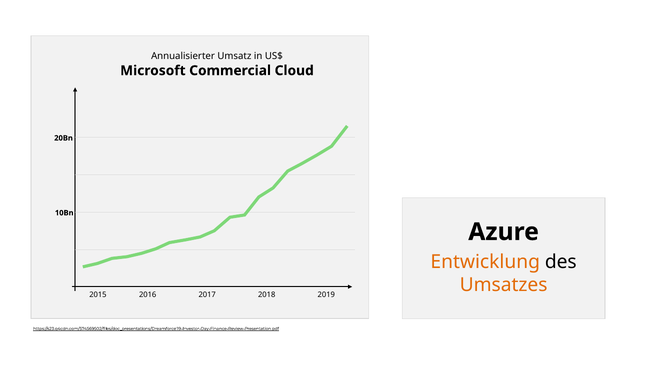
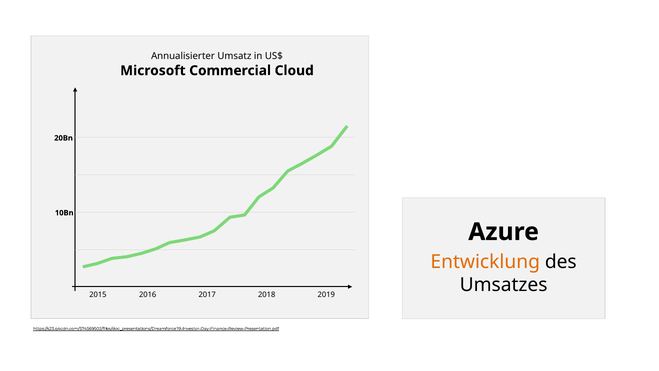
Umsatzes colour: orange -> black
